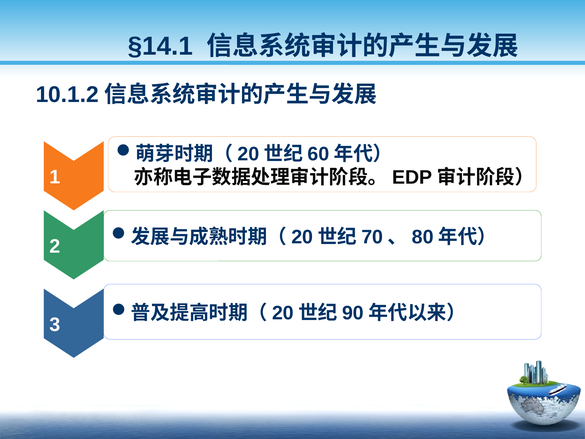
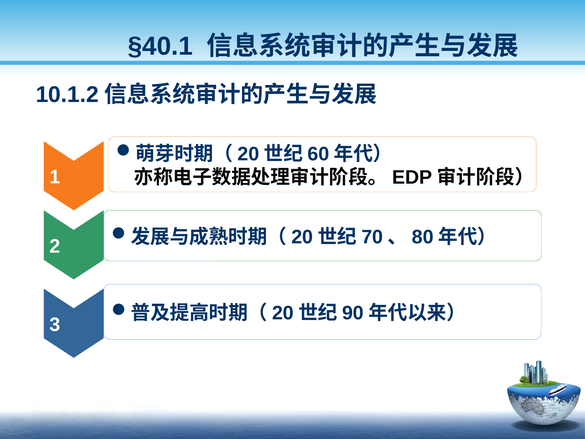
§14.1: §14.1 -> §40.1
